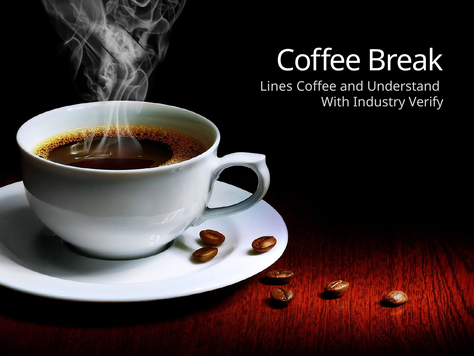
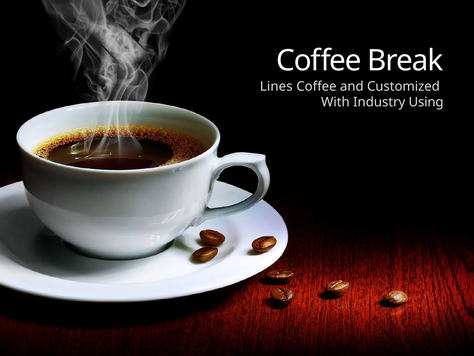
Understand: Understand -> Customized
Verify: Verify -> Using
